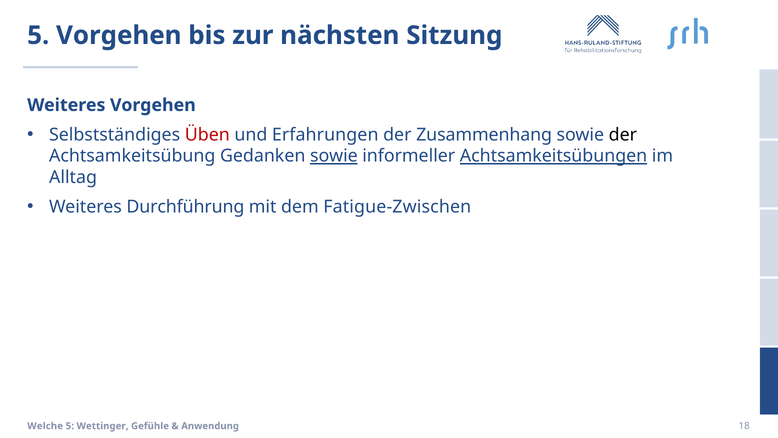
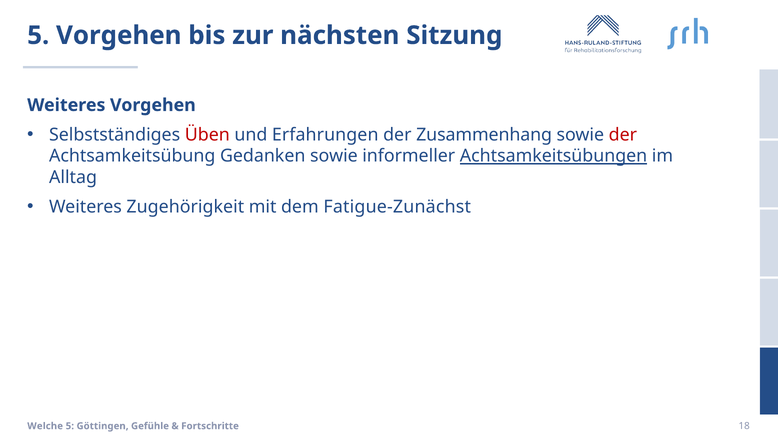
der at (623, 135) colour: black -> red
sowie at (334, 156) underline: present -> none
Durchführung: Durchführung -> Zugehörigkeit
Fatigue-Zwischen: Fatigue-Zwischen -> Fatigue-Zunächst
Wettinger: Wettinger -> Göttingen
Anwendung: Anwendung -> Fortschritte
